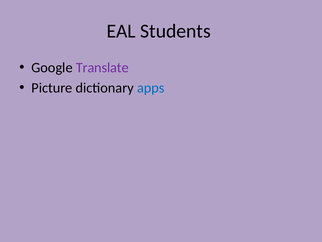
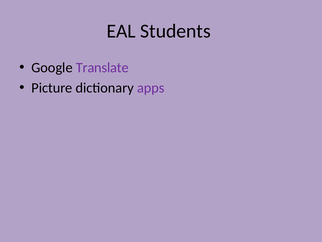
apps colour: blue -> purple
